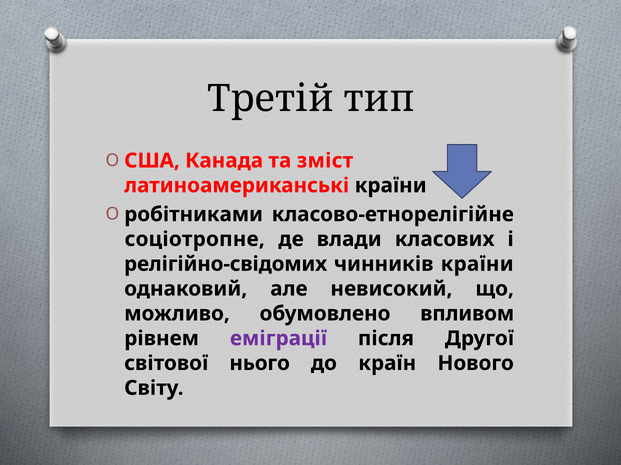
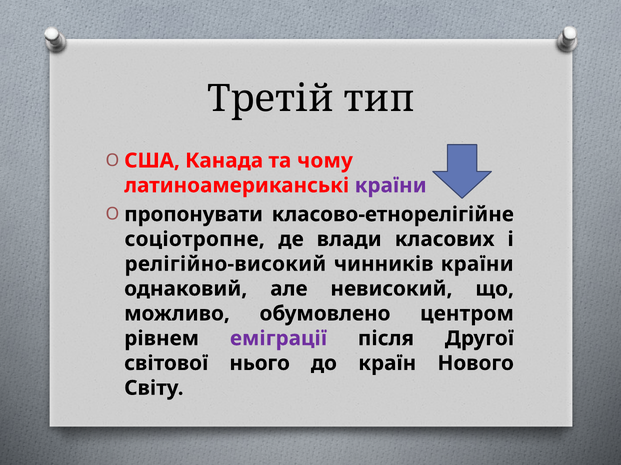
зміст: зміст -> чому
країни at (391, 186) colour: black -> purple
робітниками: робітниками -> пропонувати
релігійно-свідомих: релігійно-свідомих -> релігійно-високий
впливом: впливом -> центром
